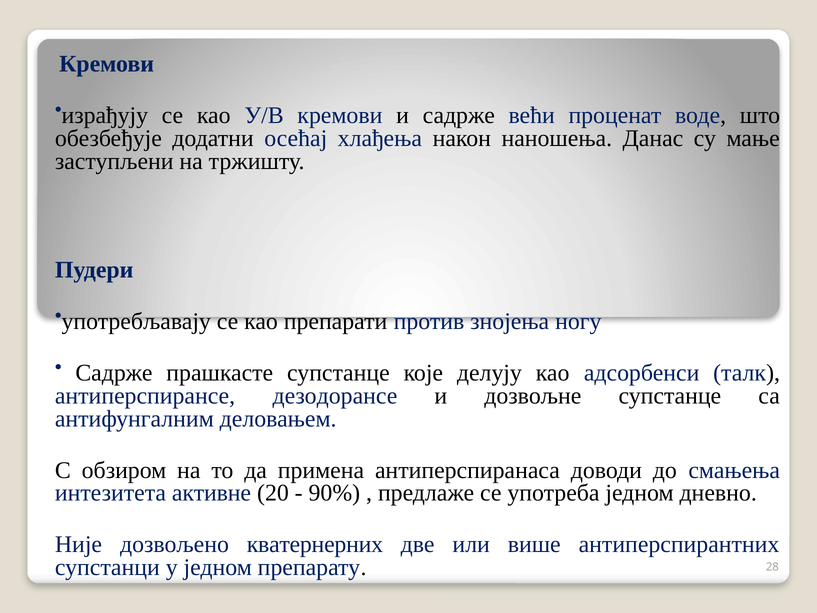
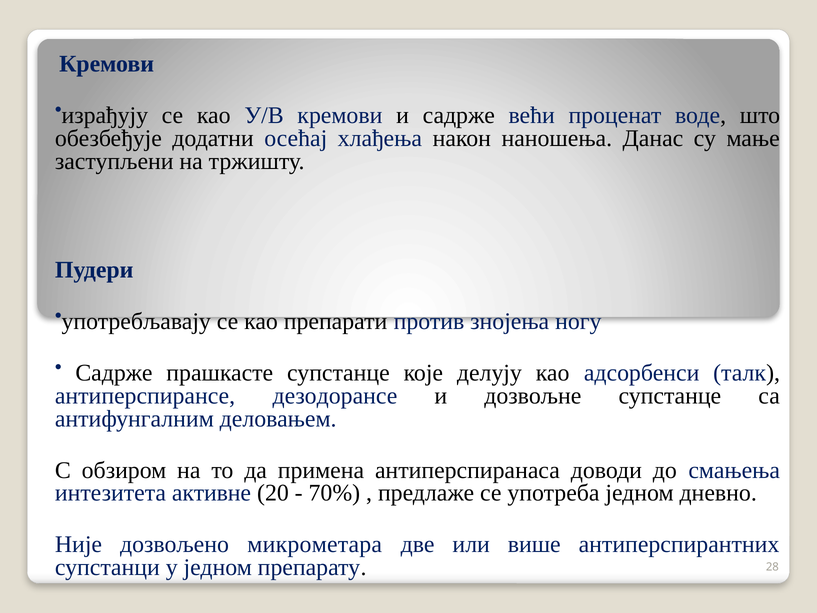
90%: 90% -> 70%
кватернерних: кватернерних -> микрометара
